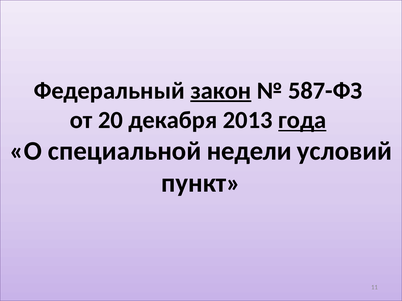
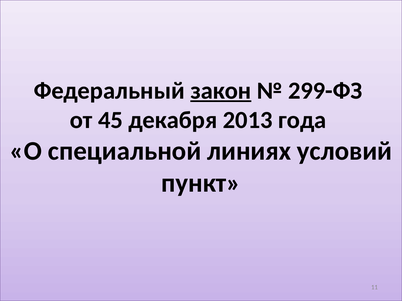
587-ФЗ: 587-ФЗ -> 299-ФЗ
20: 20 -> 45
года underline: present -> none
недели: недели -> линиях
